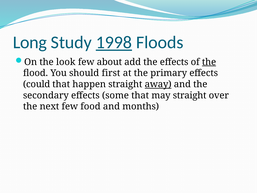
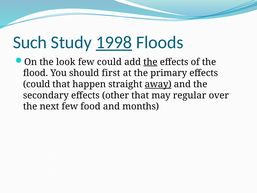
Long: Long -> Such
few about: about -> could
the at (150, 62) underline: none -> present
the at (209, 62) underline: present -> none
some: some -> other
may straight: straight -> regular
